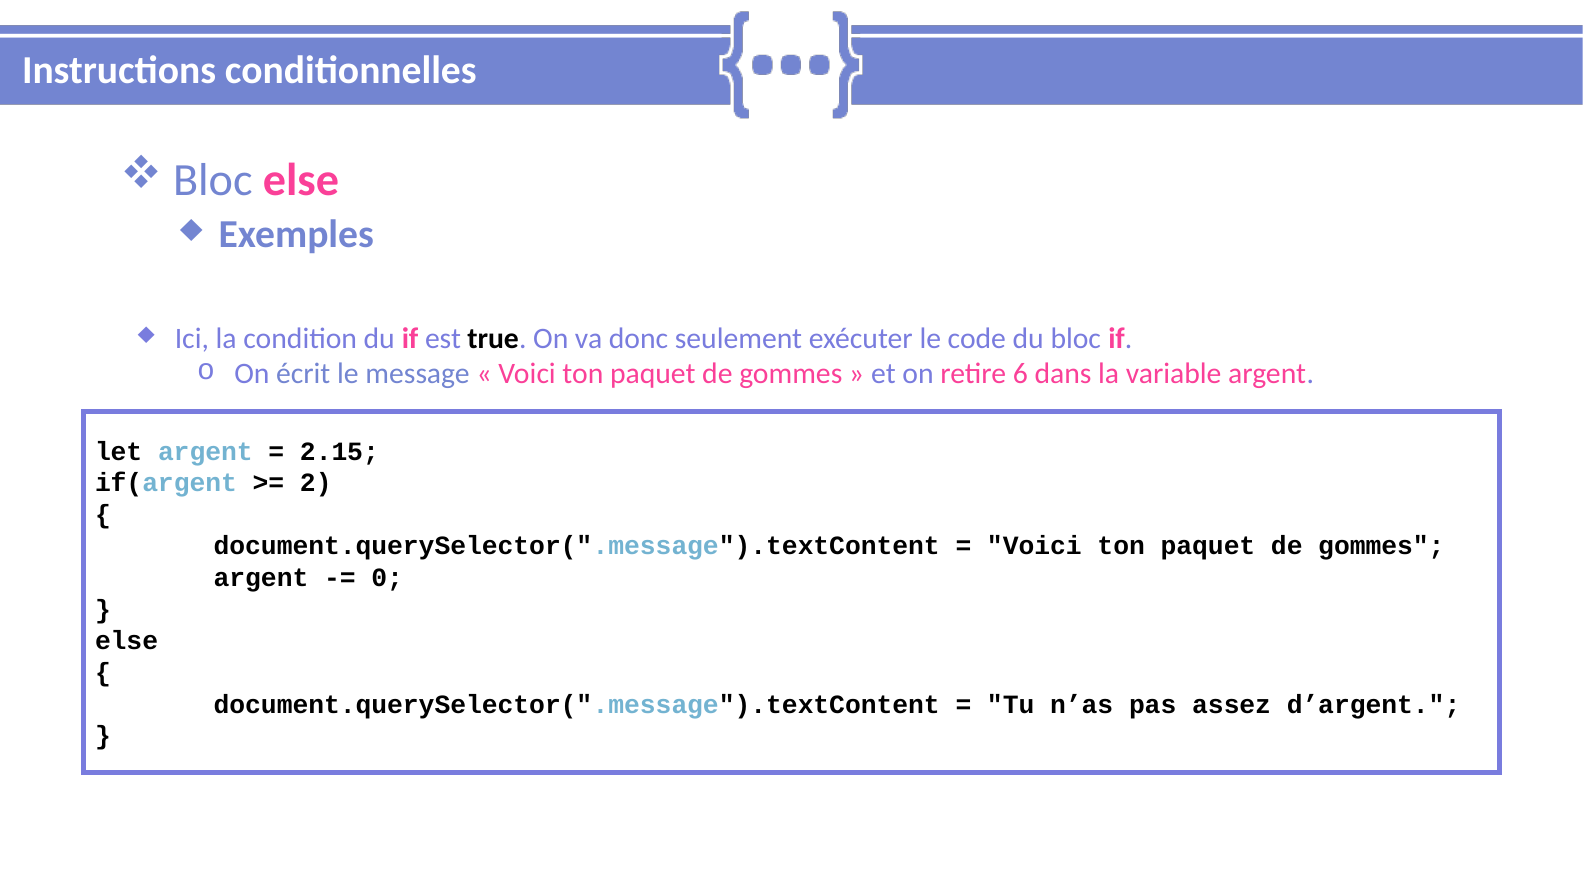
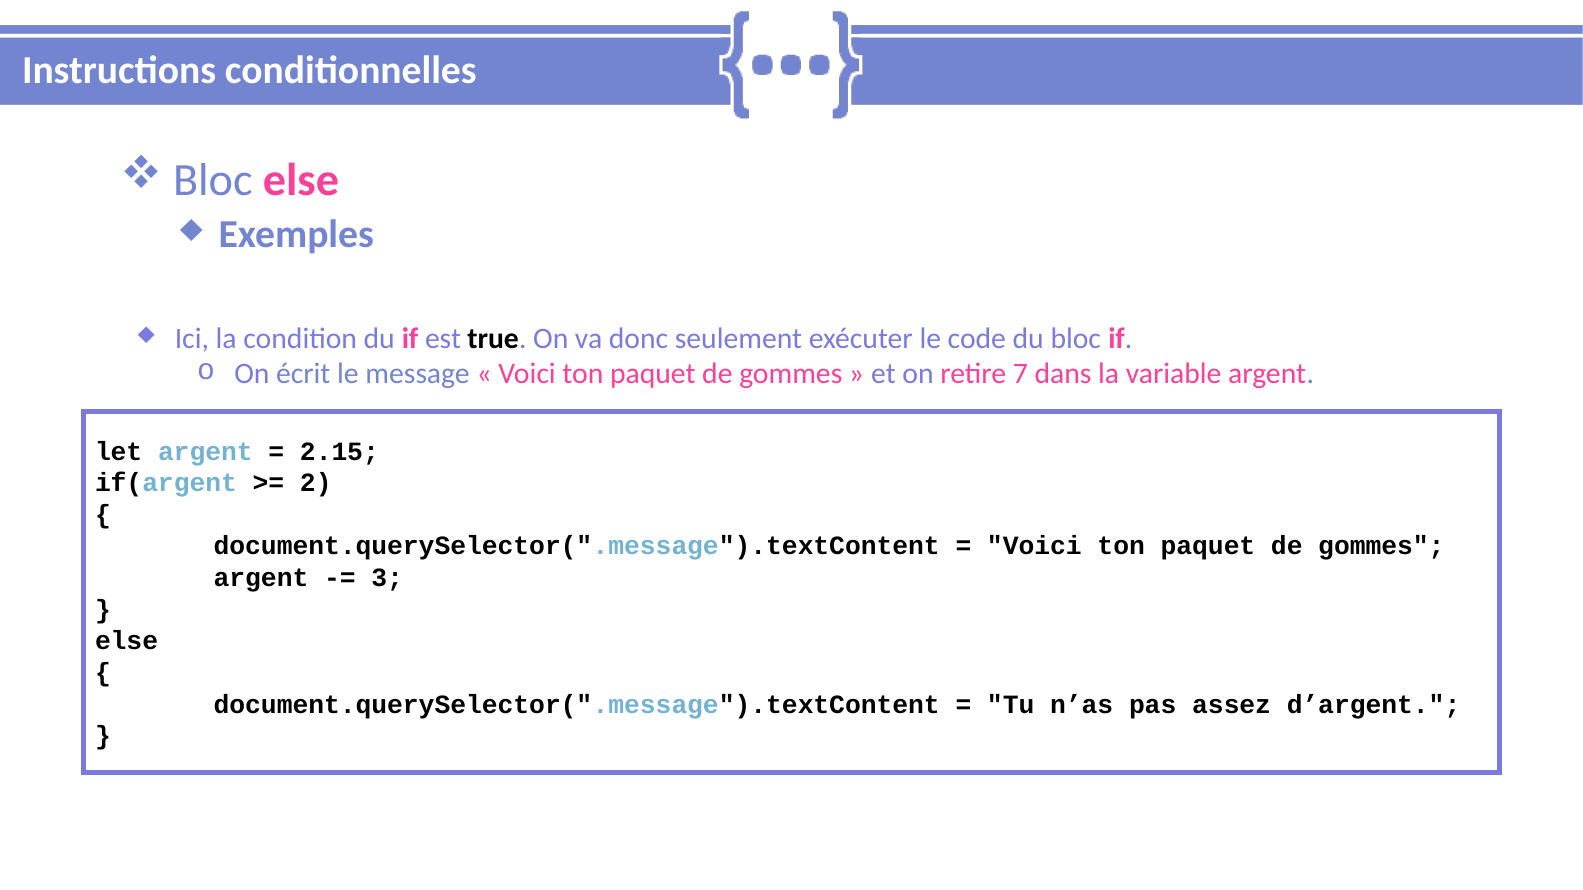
6: 6 -> 7
0: 0 -> 3
